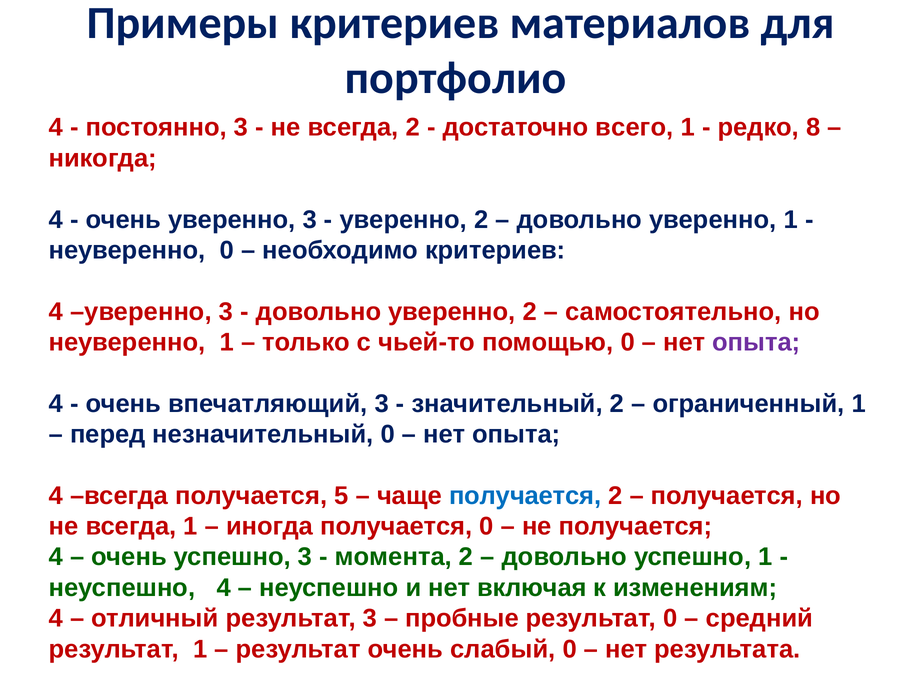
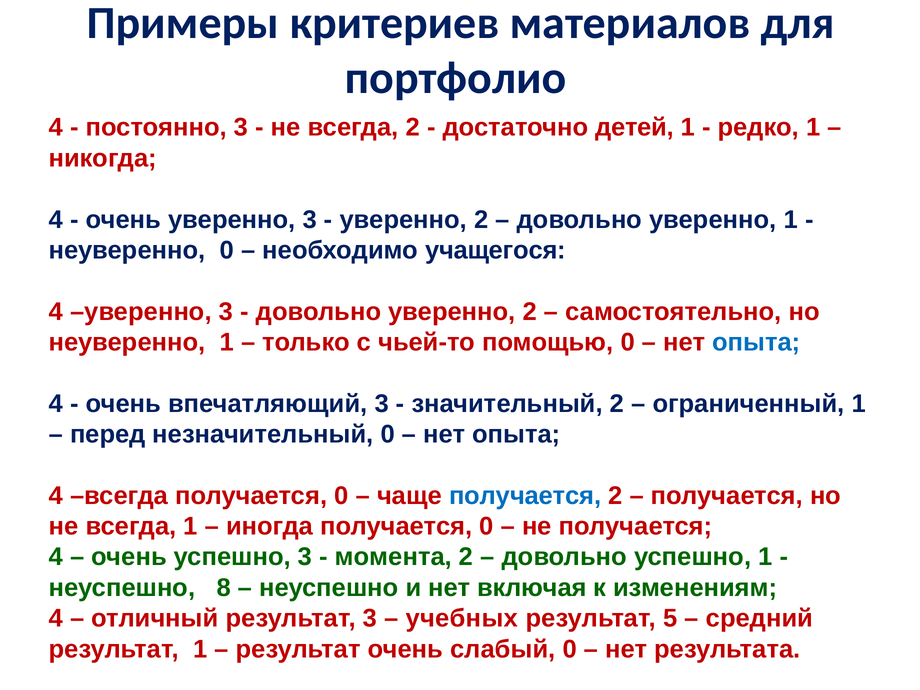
всего: всего -> детей
редко 8: 8 -> 1
необходимо критериев: критериев -> учащегося
опыта at (756, 342) colour: purple -> blue
всегда получается 5: 5 -> 0
неуспешно 4: 4 -> 8
пробные: пробные -> учебных
результат 0: 0 -> 5
